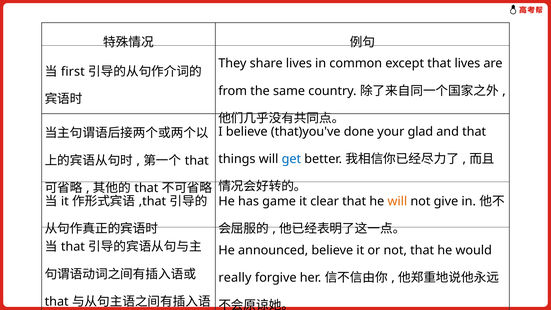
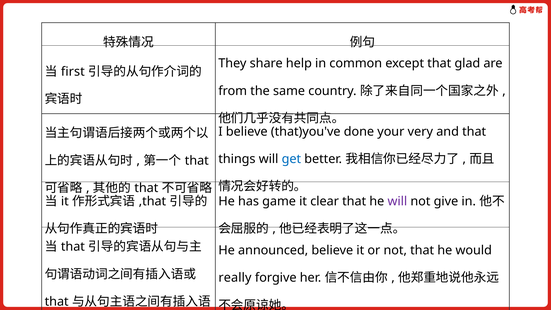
share lives: lives -> help
that lives: lives -> glad
glad: glad -> very
will at (397, 201) colour: orange -> purple
